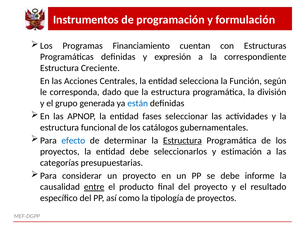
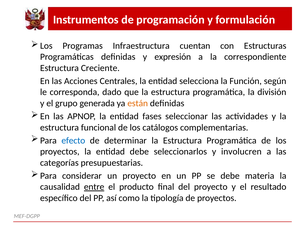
Financiamiento: Financiamiento -> Infraestructura
están colour: blue -> orange
gubernamentales: gubernamentales -> complementarias
Estructura at (182, 141) underline: present -> none
estimación: estimación -> involucren
informe: informe -> materia
